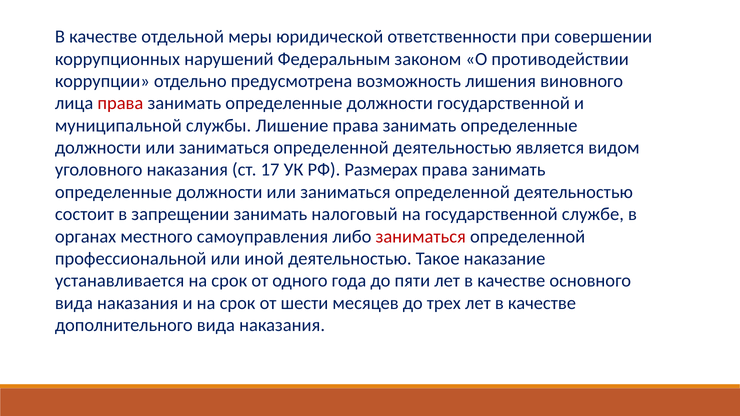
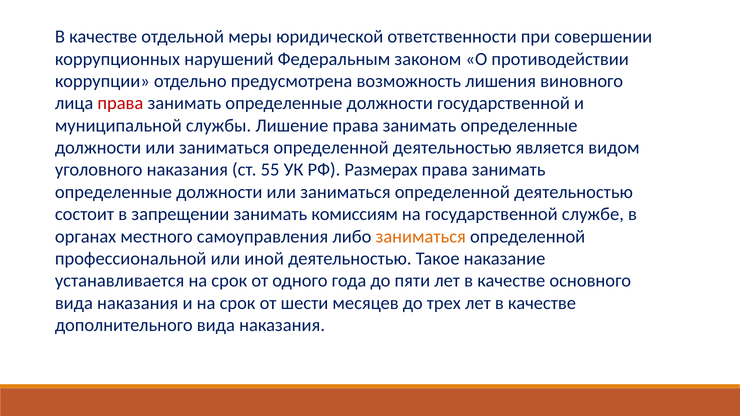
17: 17 -> 55
налоговый: налоговый -> комиссиям
заниматься at (421, 237) colour: red -> orange
